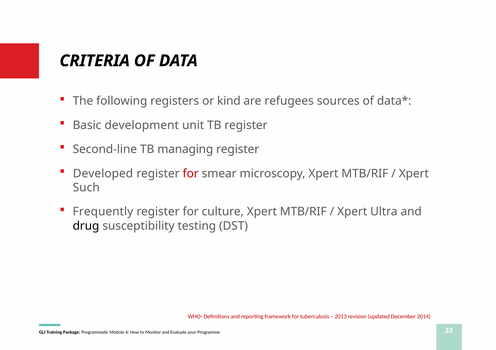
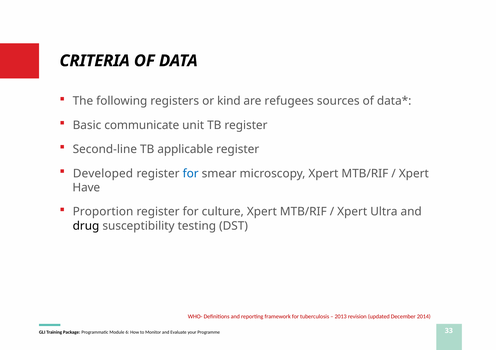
development: development -> communicate
managing: managing -> applicable
for at (191, 174) colour: red -> blue
Such: Such -> Have
Frequently: Frequently -> Proportion
